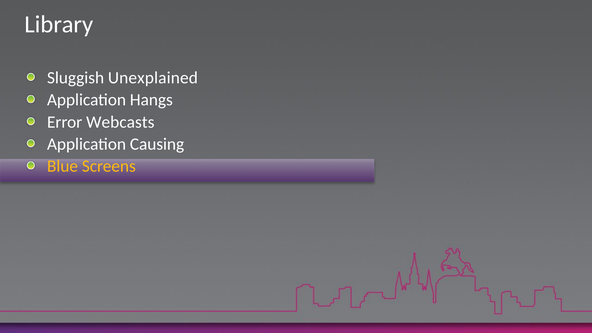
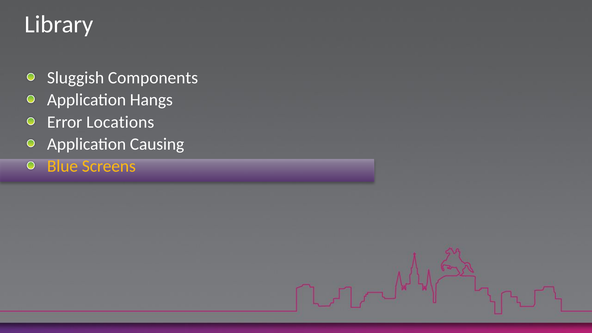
Unexplained: Unexplained -> Components
Webcasts: Webcasts -> Locations
